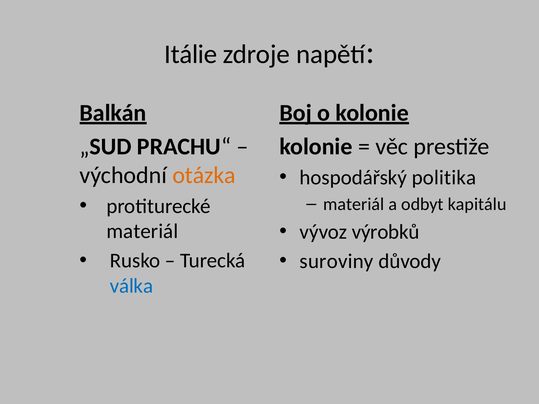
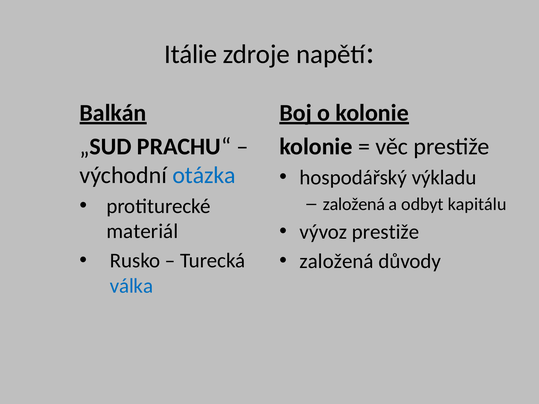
otázka colour: orange -> blue
politika: politika -> výkladu
materiál at (354, 204): materiál -> založená
vývoz výrobků: výrobků -> prestiže
suroviny at (337, 261): suroviny -> založená
